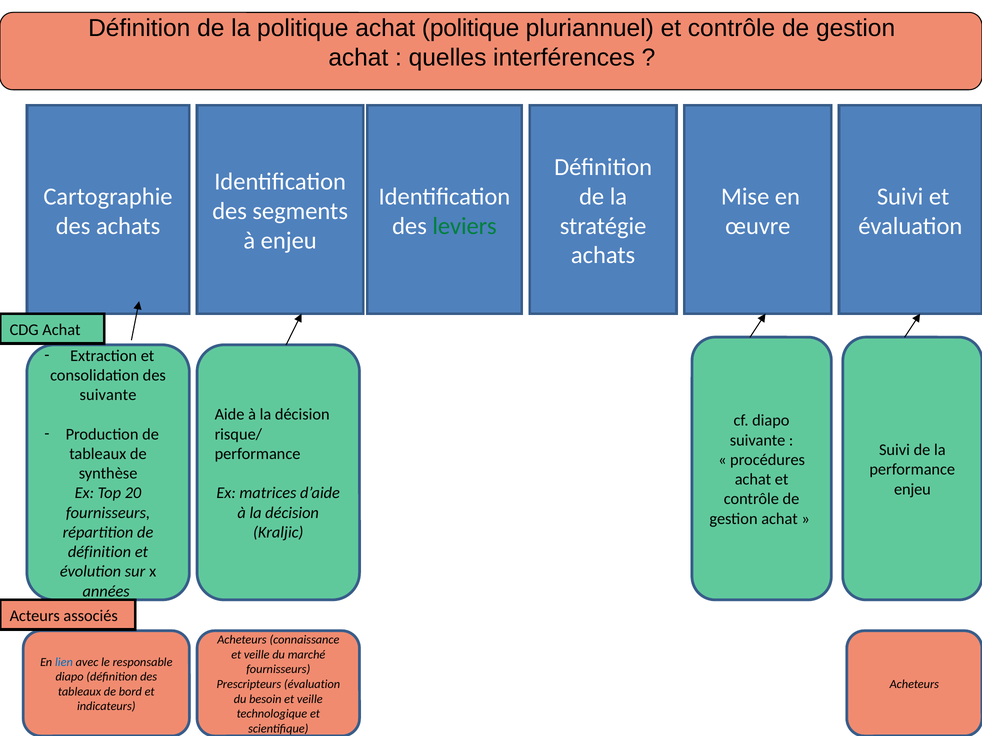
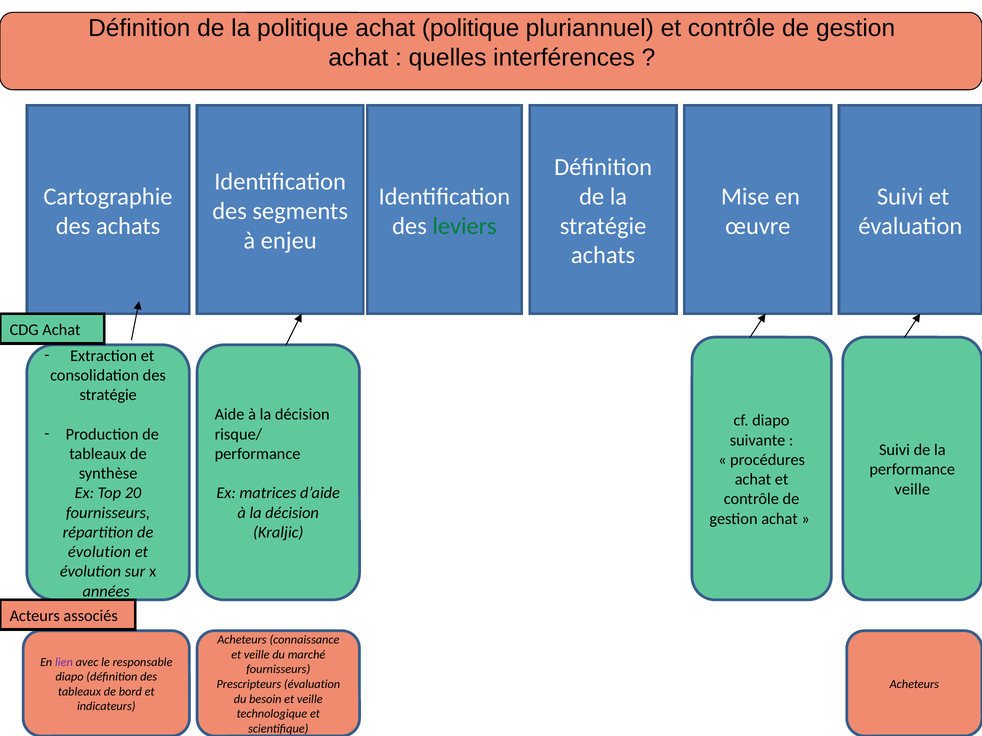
suivante at (108, 395): suivante -> stratégie
enjeu at (912, 490): enjeu -> veille
définition at (99, 552): définition -> évolution
lien colour: blue -> purple
